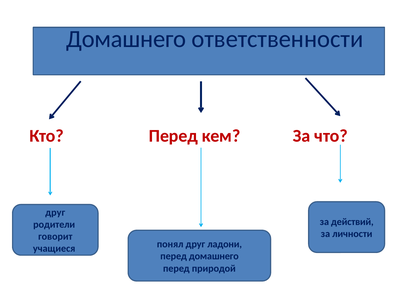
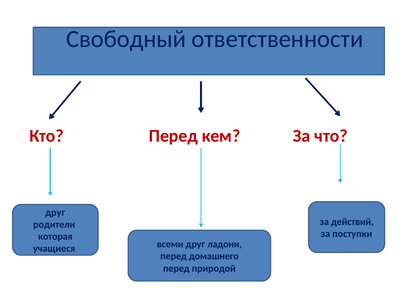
Домашнего at (126, 39): Домашнего -> Свободный
личности: личности -> поступки
говорит: говорит -> которая
понял: понял -> всеми
